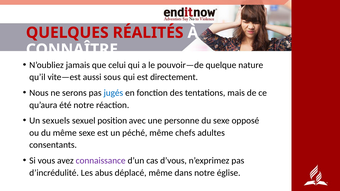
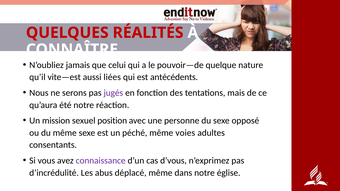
sous: sous -> liées
directement: directement -> antécédents
jugés colour: blue -> purple
sexuels: sexuels -> mission
chefs: chefs -> voies
